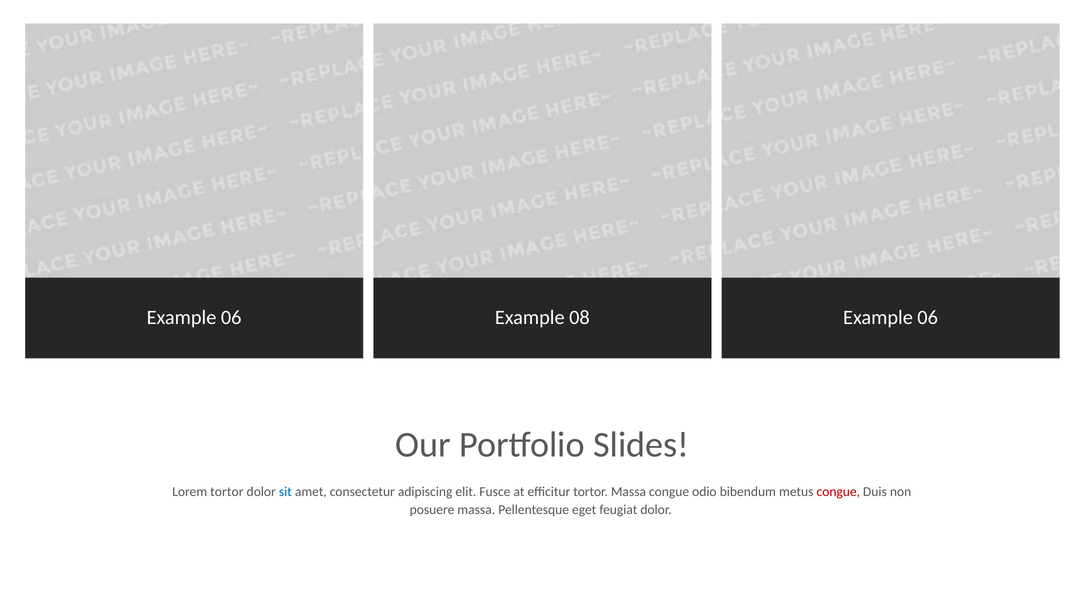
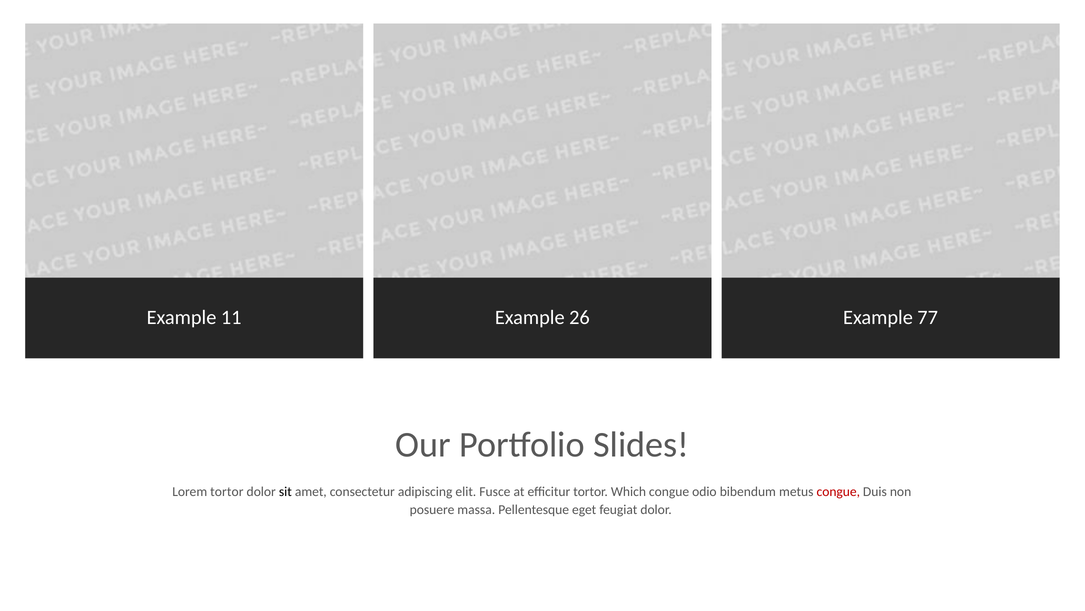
06 at (231, 317): 06 -> 11
08: 08 -> 26
06 at (928, 317): 06 -> 77
sit colour: blue -> black
tortor Massa: Massa -> Which
